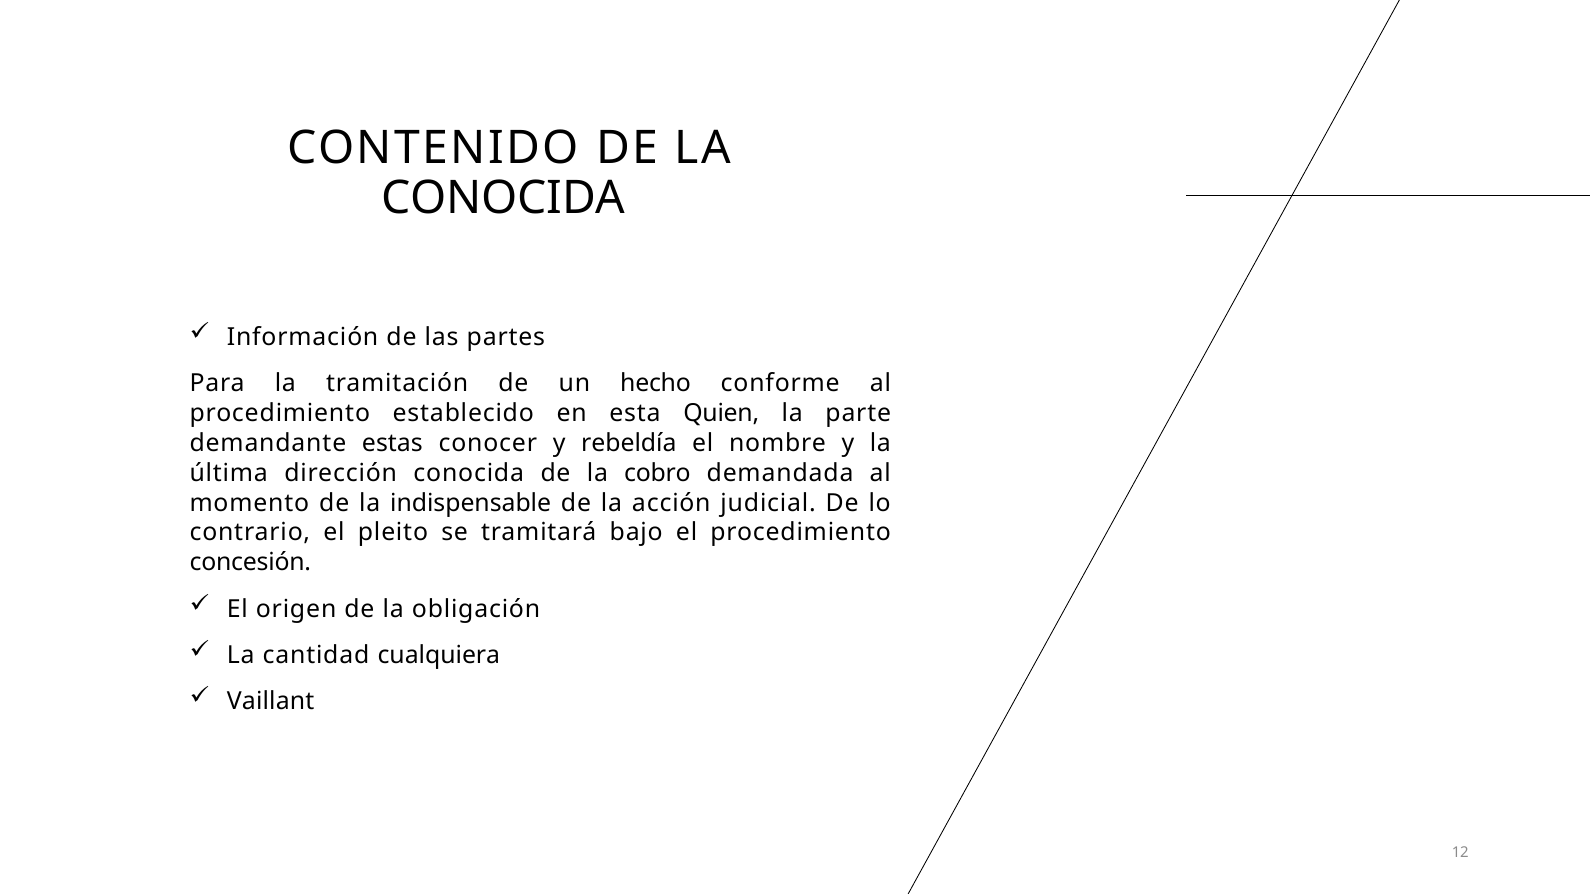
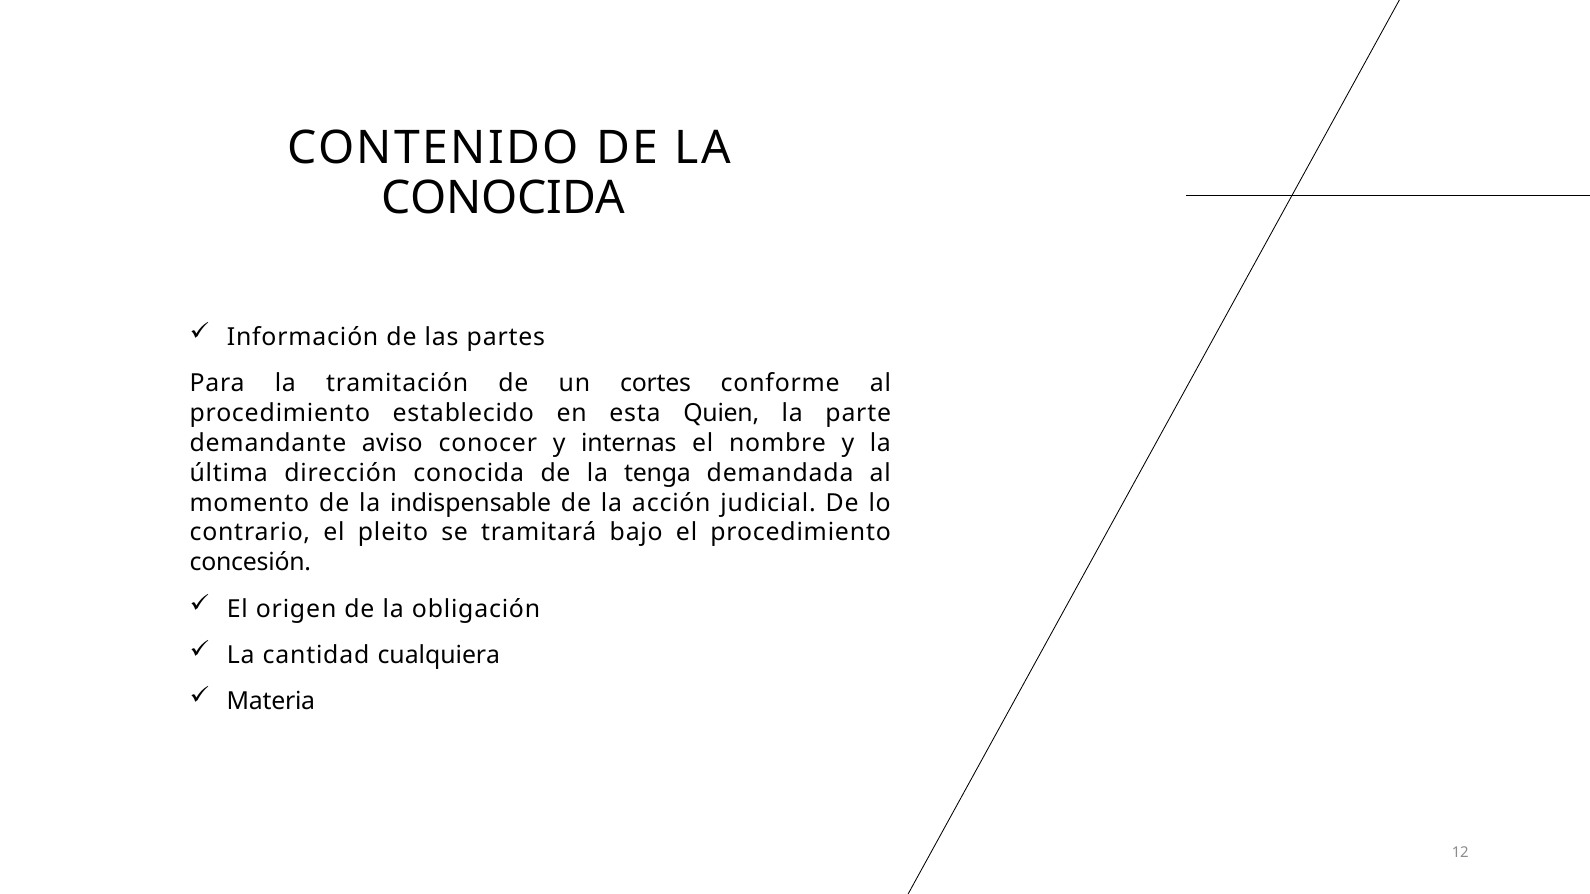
hecho: hecho -> cortes
estas: estas -> aviso
rebeldía: rebeldía -> internas
cobro: cobro -> tenga
Vaillant: Vaillant -> Materia
